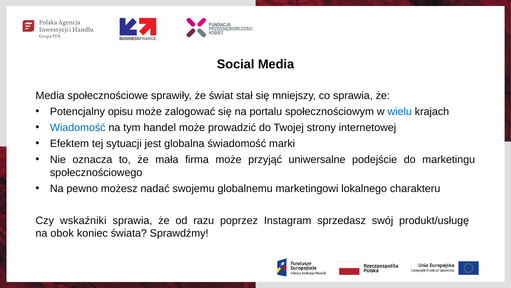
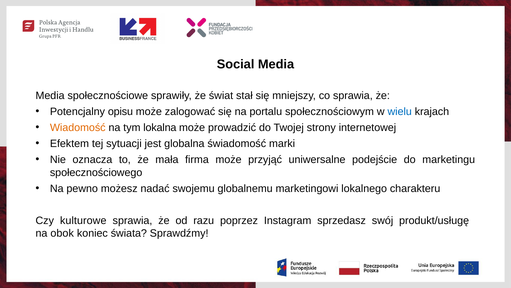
Wiadomość colour: blue -> orange
handel: handel -> lokalna
wskaźniki: wskaźniki -> kulturowe
